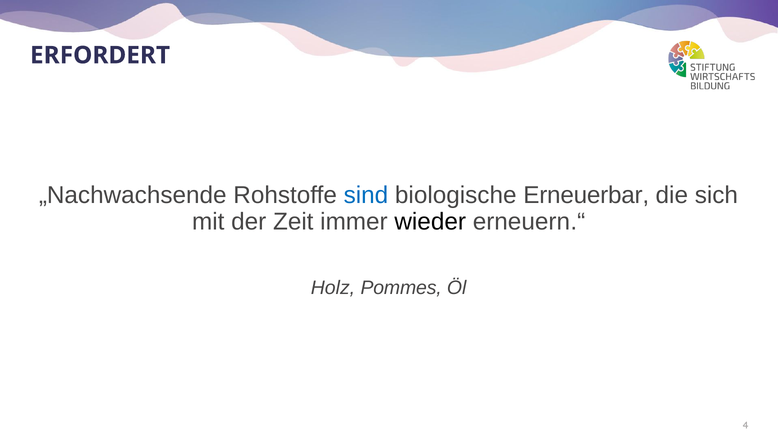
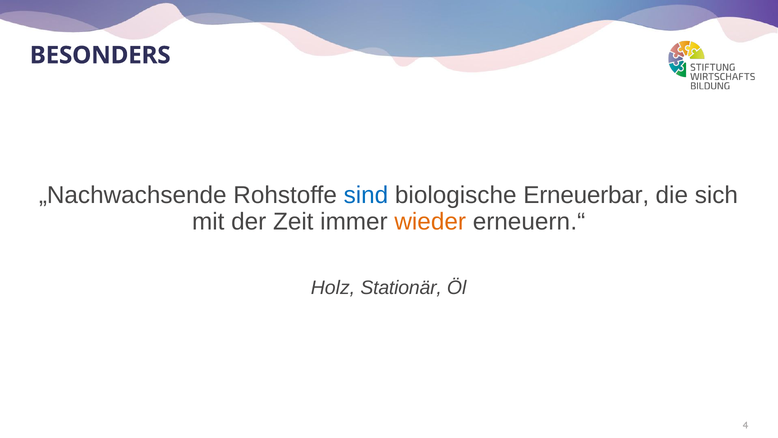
ERFORDERT: ERFORDERT -> BESONDERS
wieder colour: black -> orange
Pommes: Pommes -> Stationär
